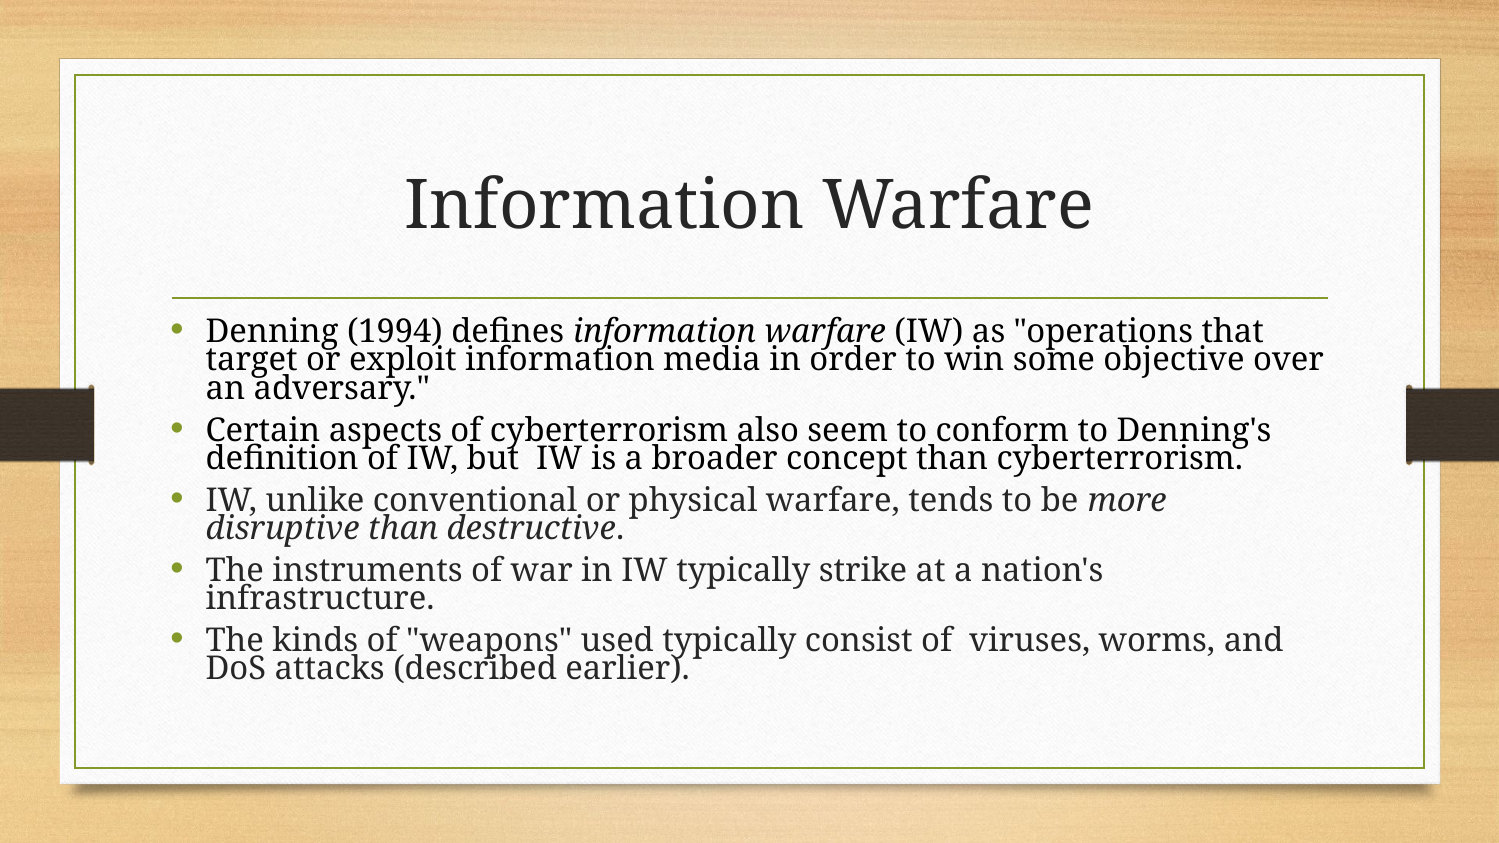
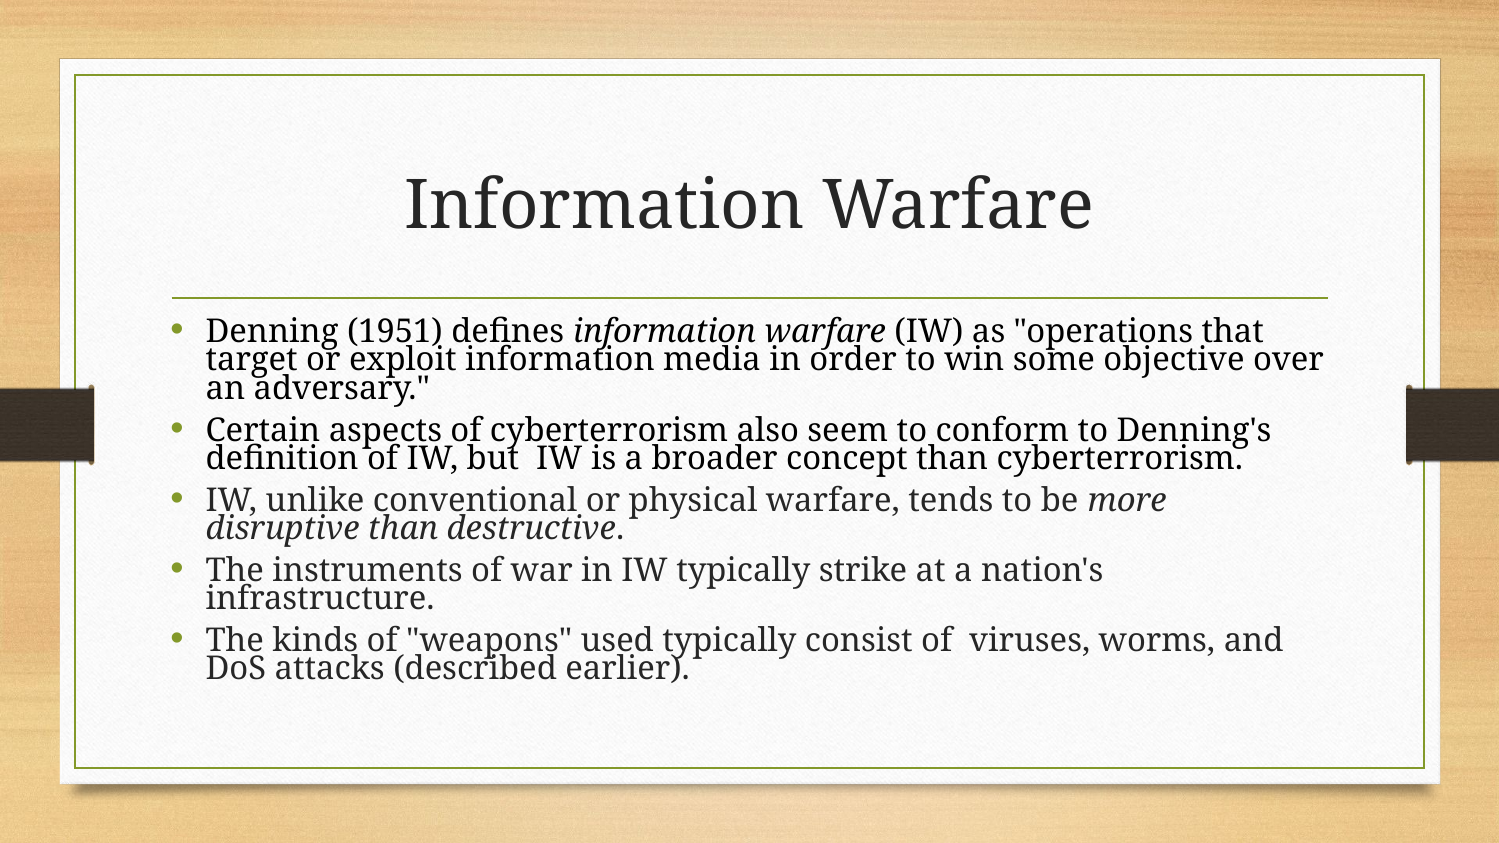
1994: 1994 -> 1951
